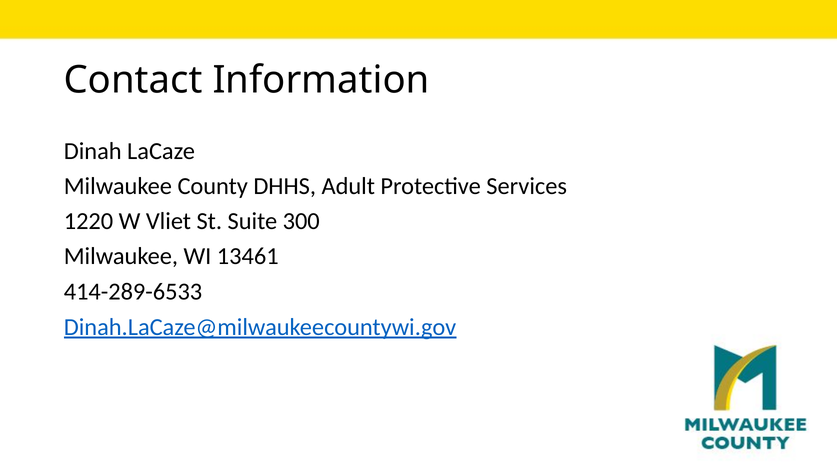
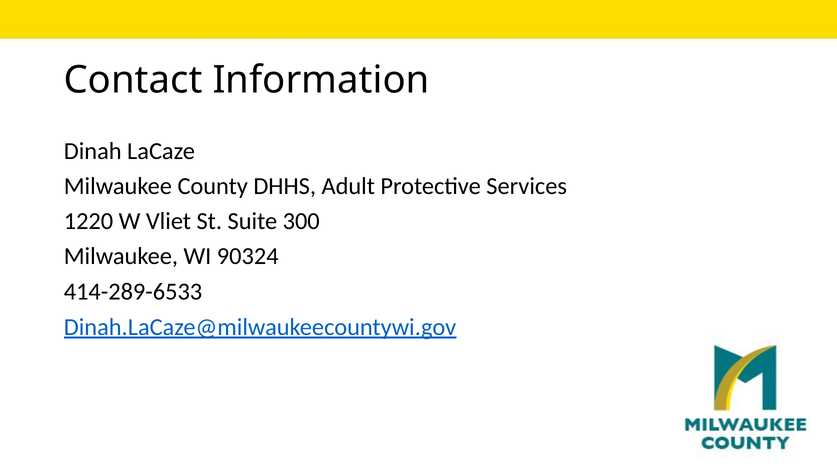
13461: 13461 -> 90324
